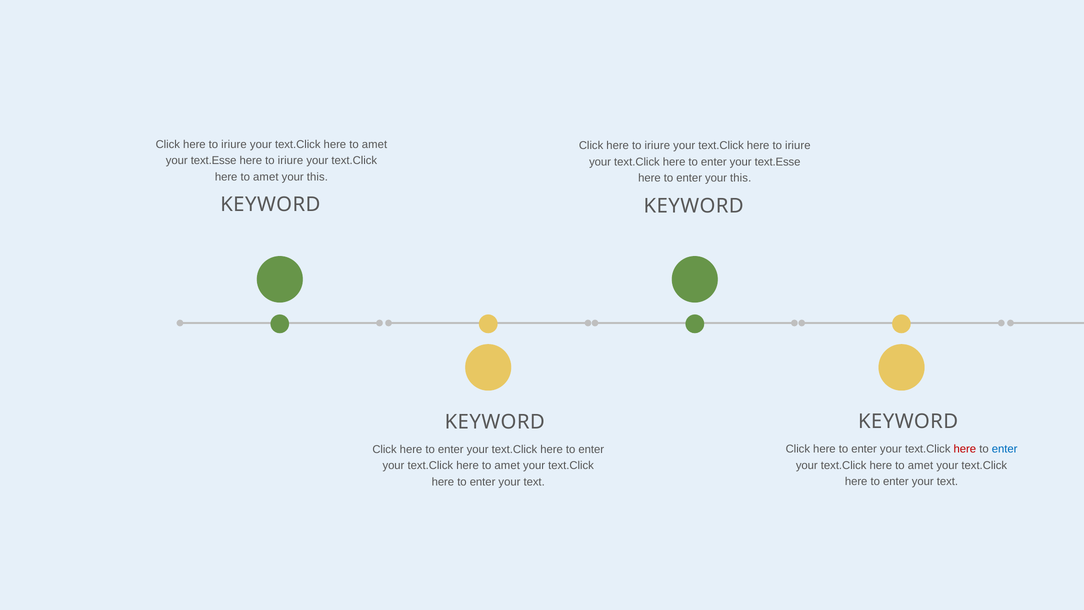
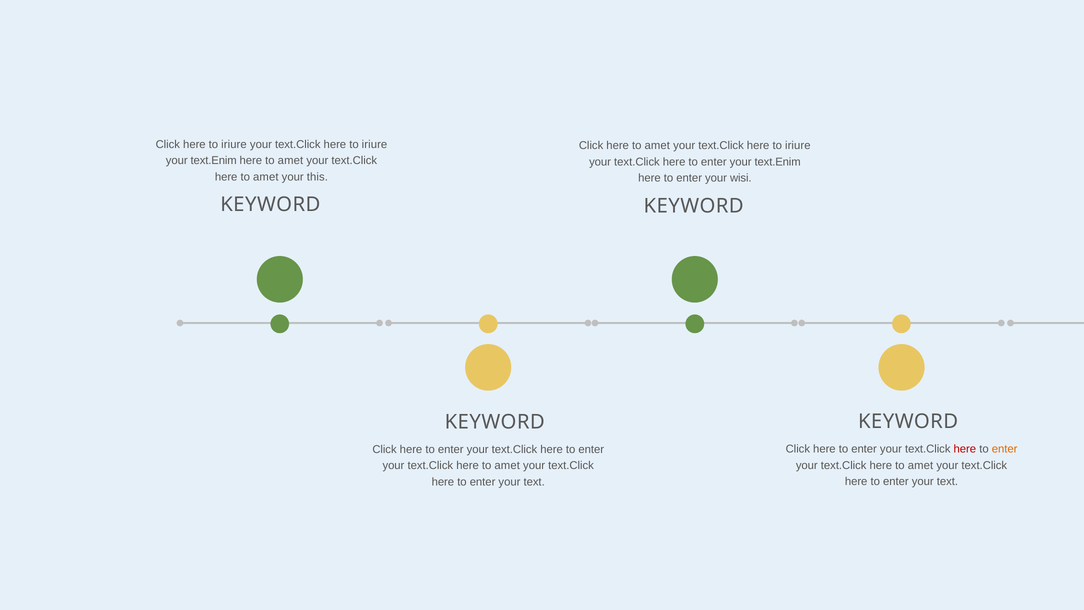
amet at (374, 144): amet -> iriure
iriure at (657, 146): iriure -> amet
text.Esse at (214, 161): text.Esse -> text.Enim
iriure at (290, 161): iriure -> amet
enter your text.Esse: text.Esse -> text.Enim
enter your this: this -> wisi
enter at (1005, 449) colour: blue -> orange
